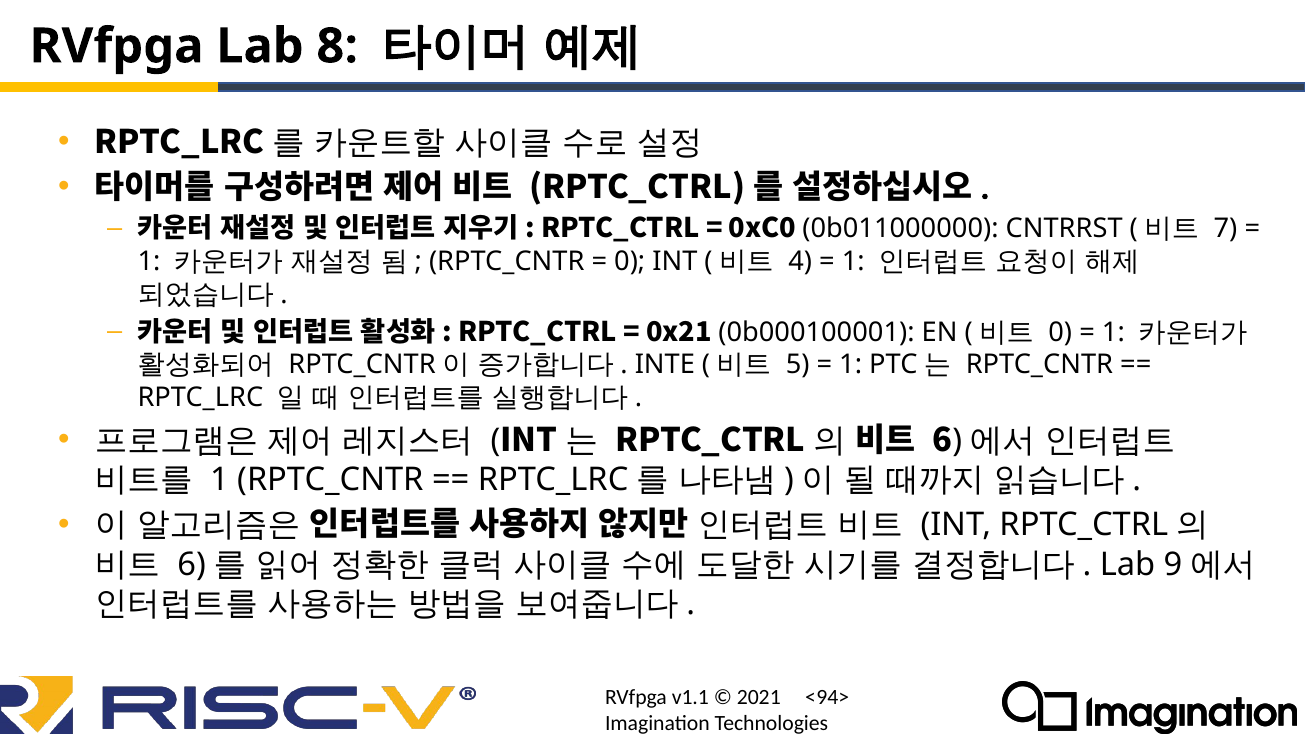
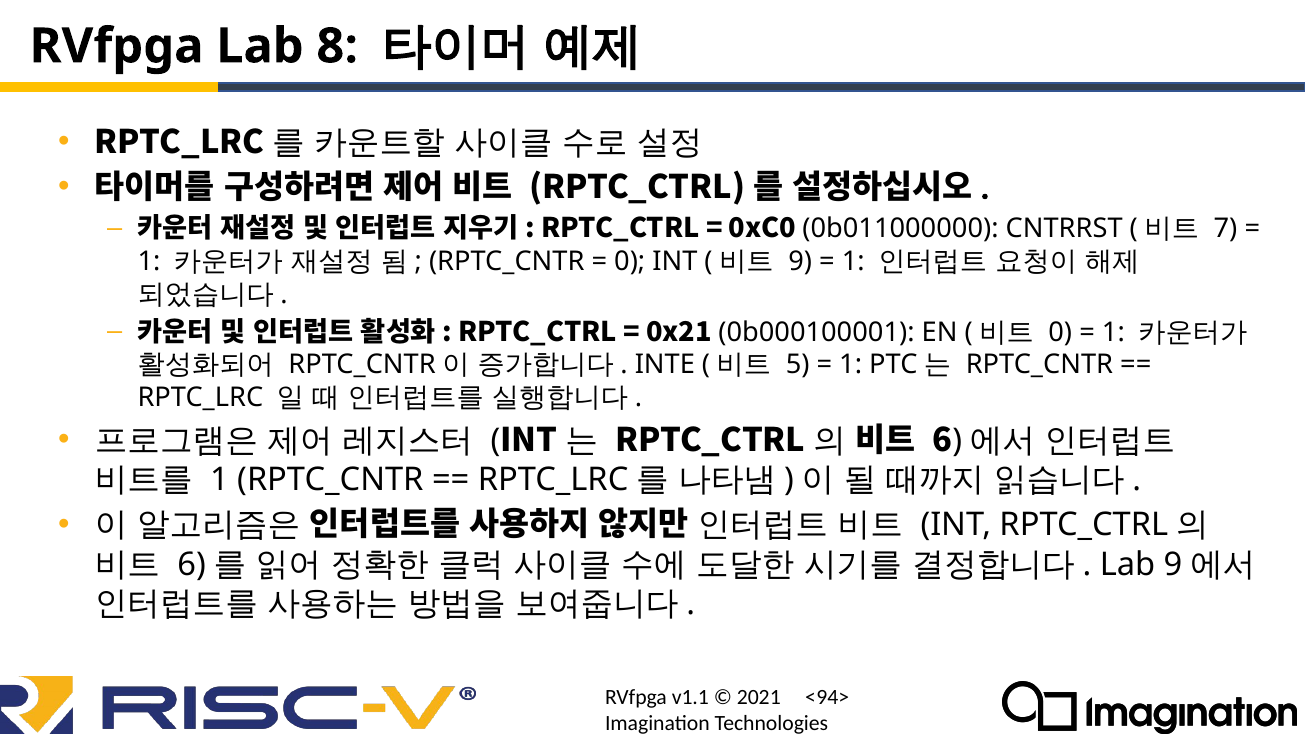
4 at (800, 262): 4 -> 9
